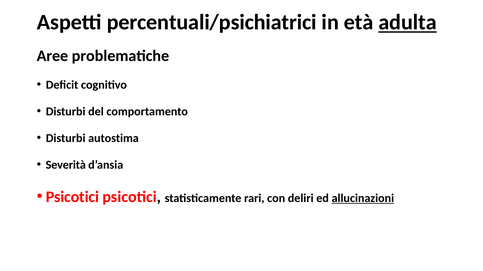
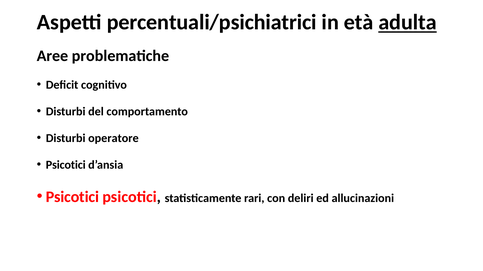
autostima: autostima -> operatore
Severità at (66, 165): Severità -> Psicotici
allucinazioni underline: present -> none
